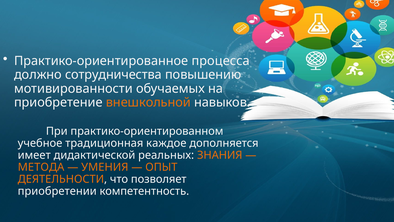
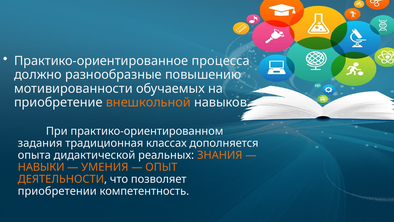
сотрудничества: сотрудничества -> разнообразные
учебное: учебное -> задания
каждое: каждое -> классах
имеет: имеет -> опыта
МЕТОДА: МЕТОДА -> НАВЫКИ
